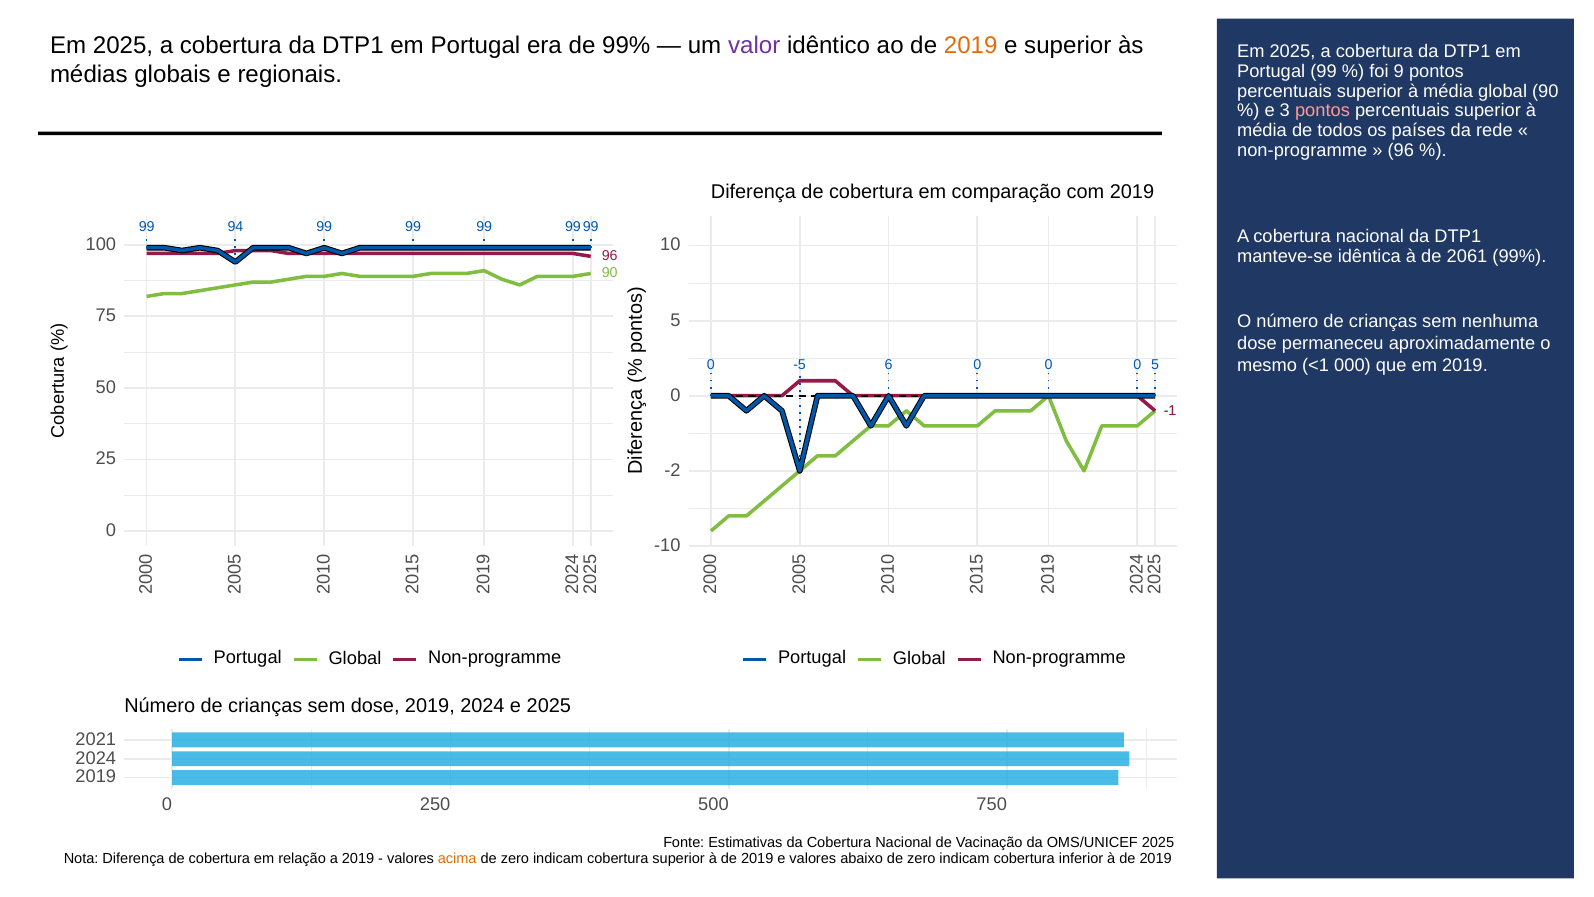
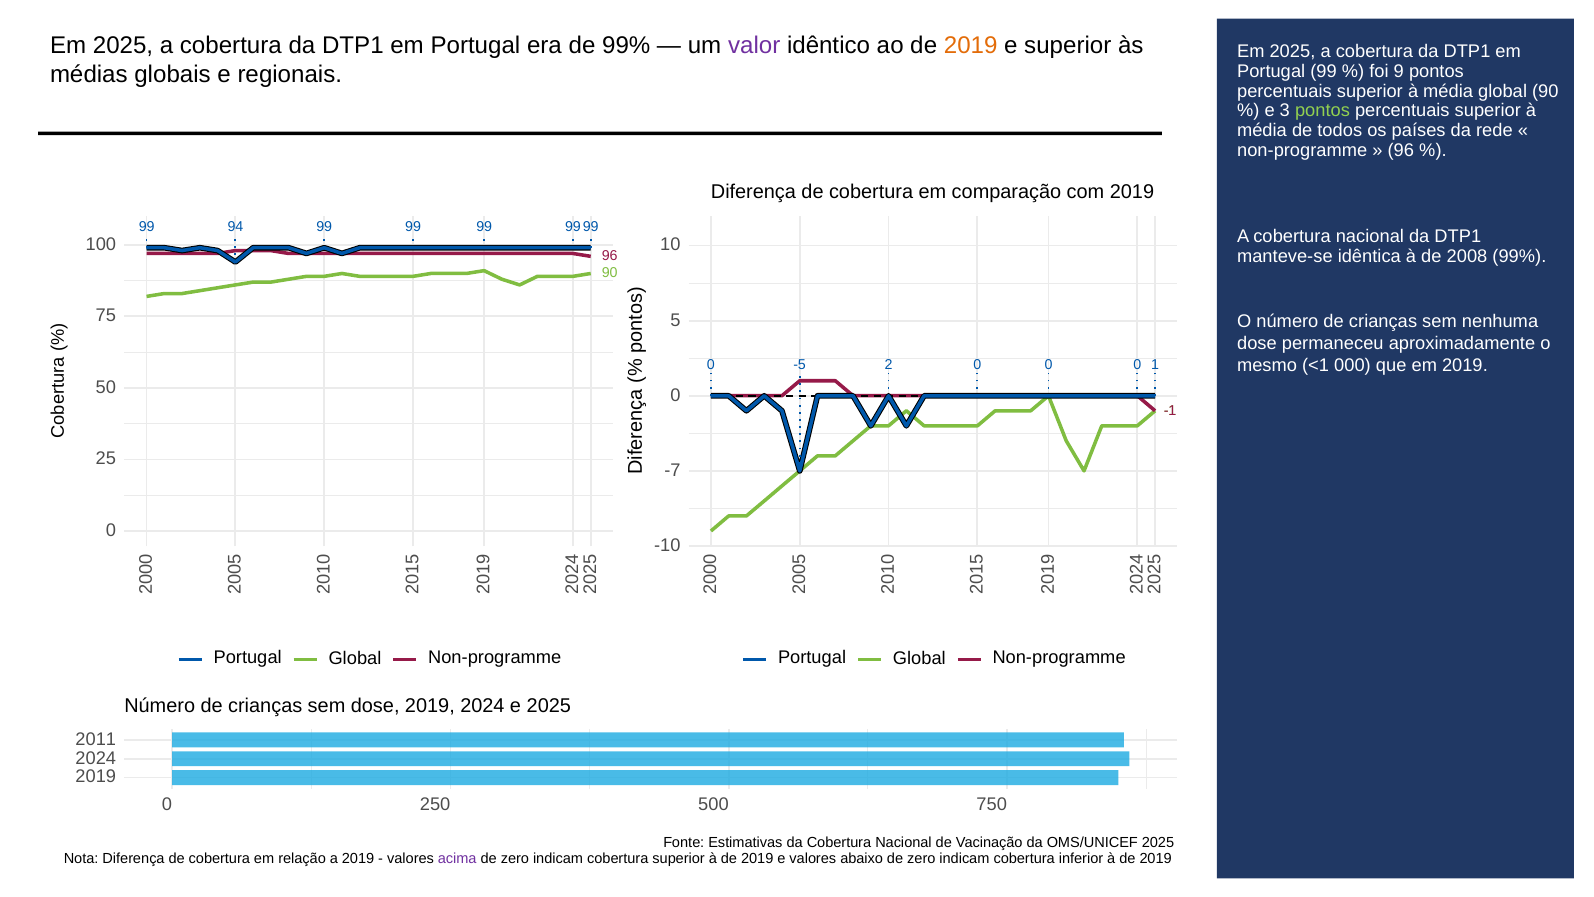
pontos at (1322, 111) colour: pink -> light green
2061: 2061 -> 2008
-5 6: 6 -> 2
0 0 0 5: 5 -> 1
-2: -2 -> -7
2021: 2021 -> 2011
acima colour: orange -> purple
